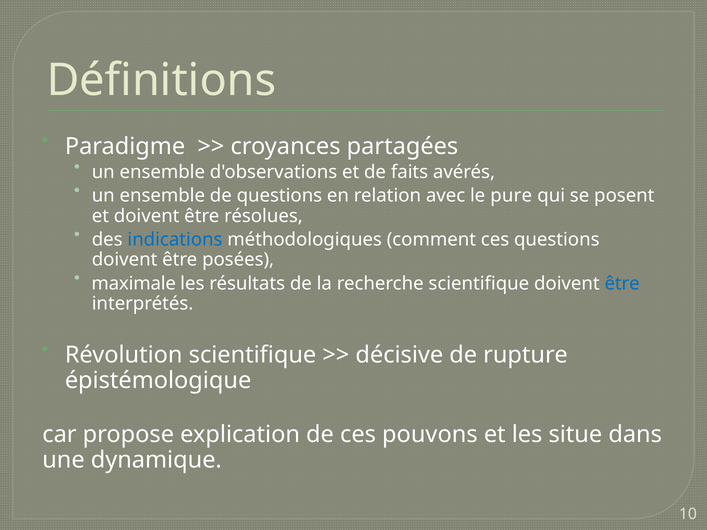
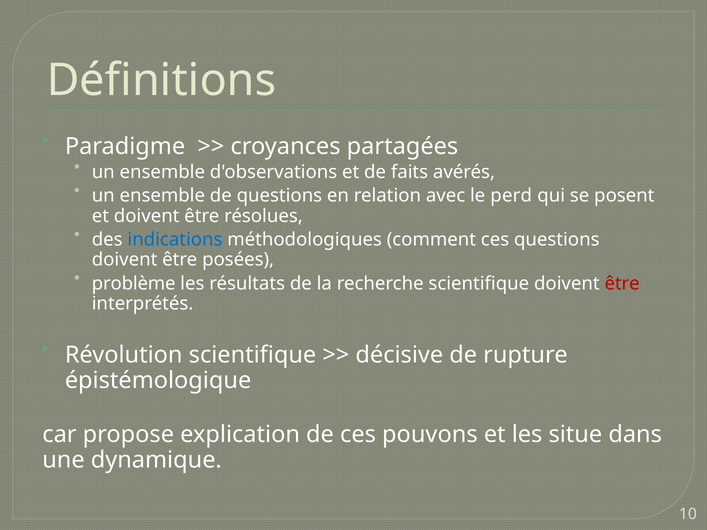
pure: pure -> perd
maximale: maximale -> problème
être at (622, 283) colour: blue -> red
